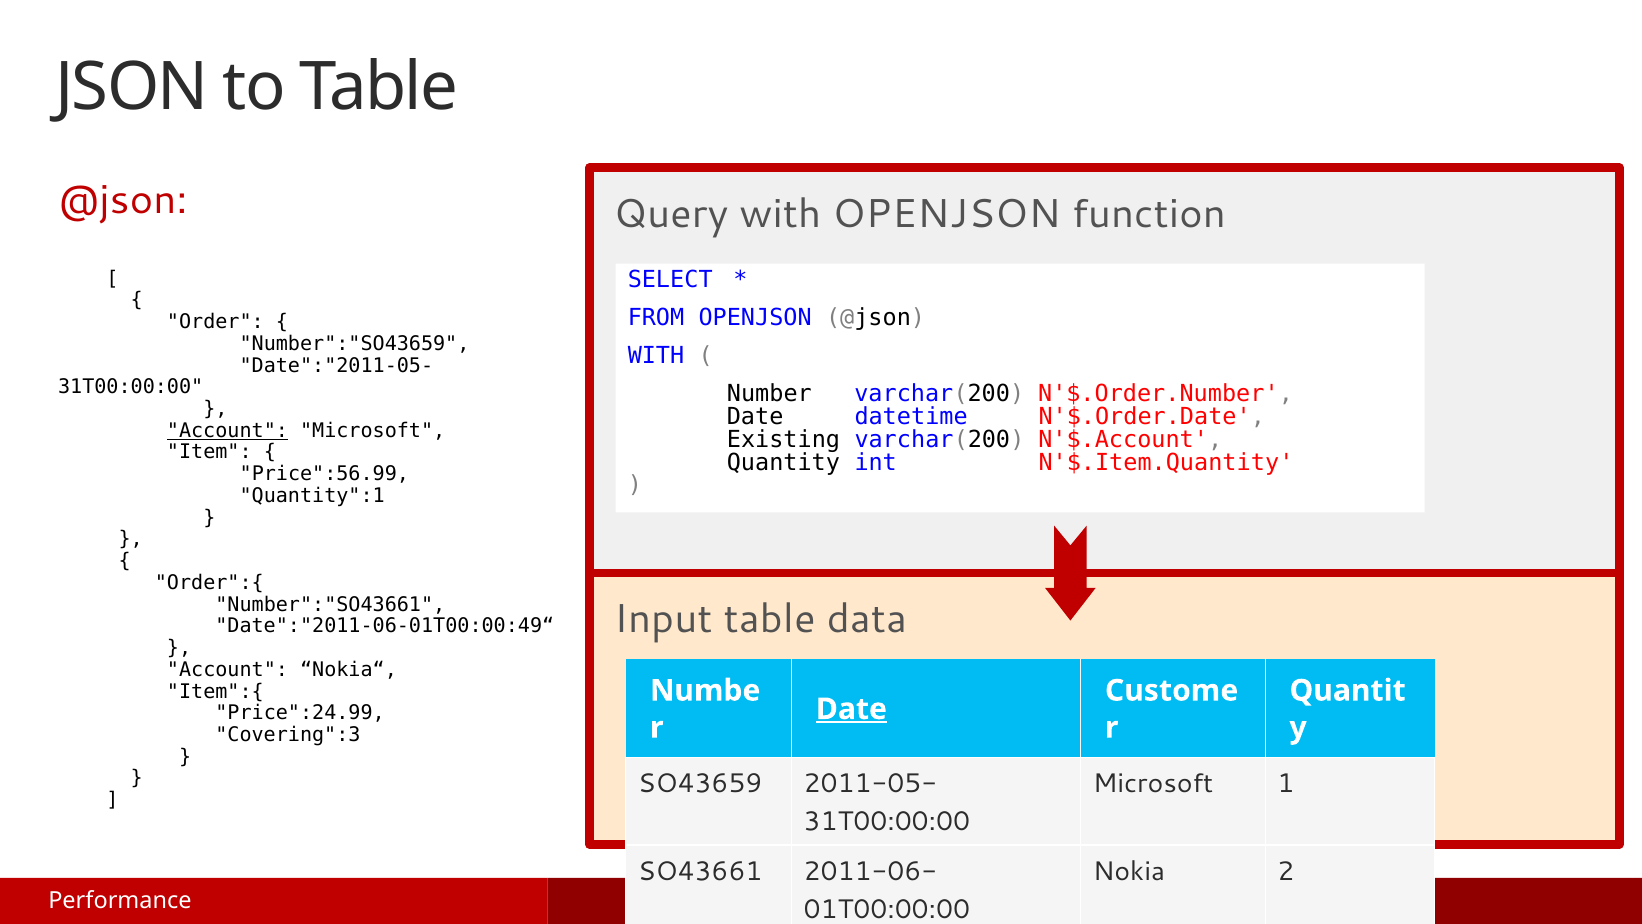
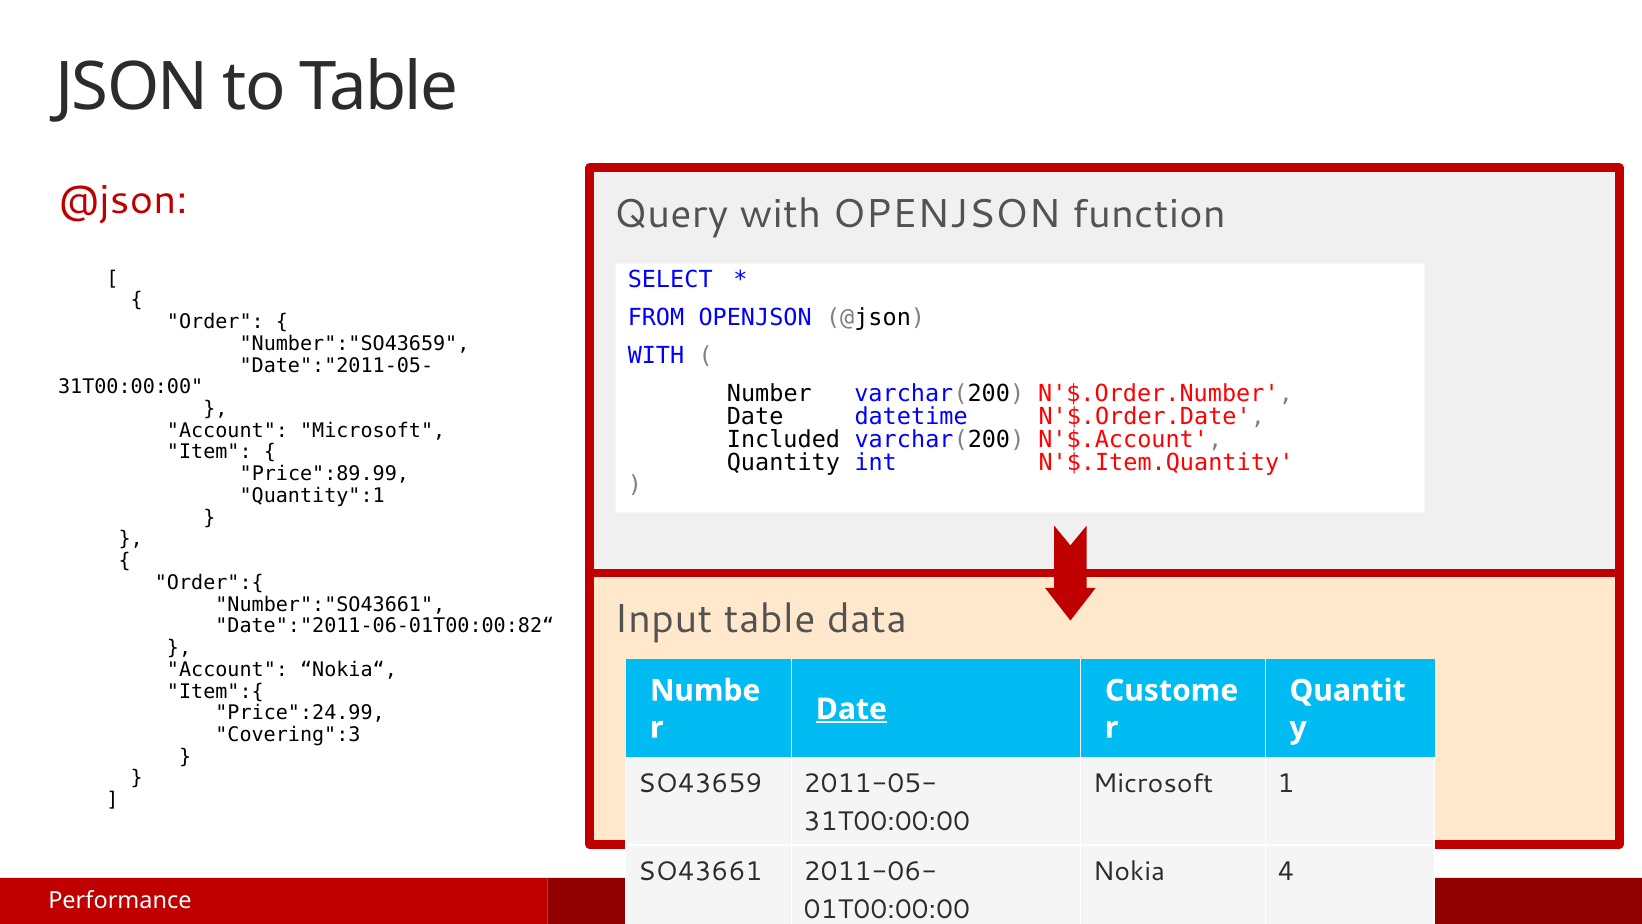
Account at (227, 430) underline: present -> none
Existing: Existing -> Included
Price":56.99: Price":56.99 -> Price":89.99
Date":"2011-06-01T00:00:49“: Date":"2011-06-01T00:00:49“ -> Date":"2011-06-01T00:00:82“
2: 2 -> 4
